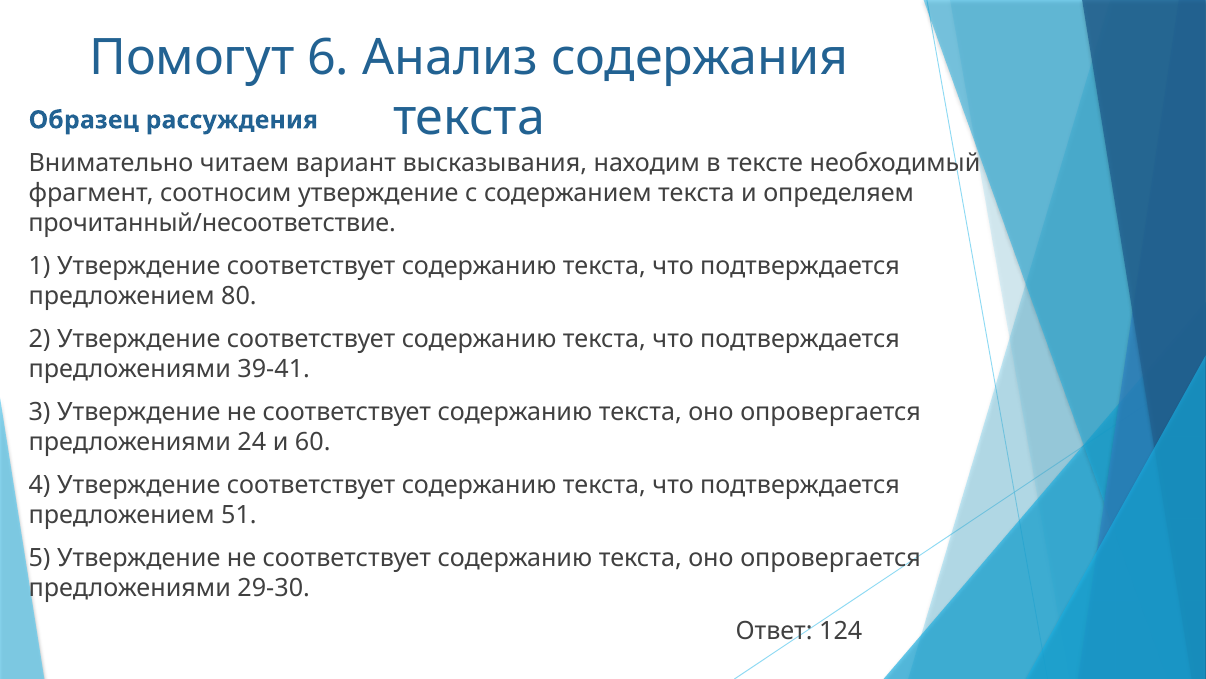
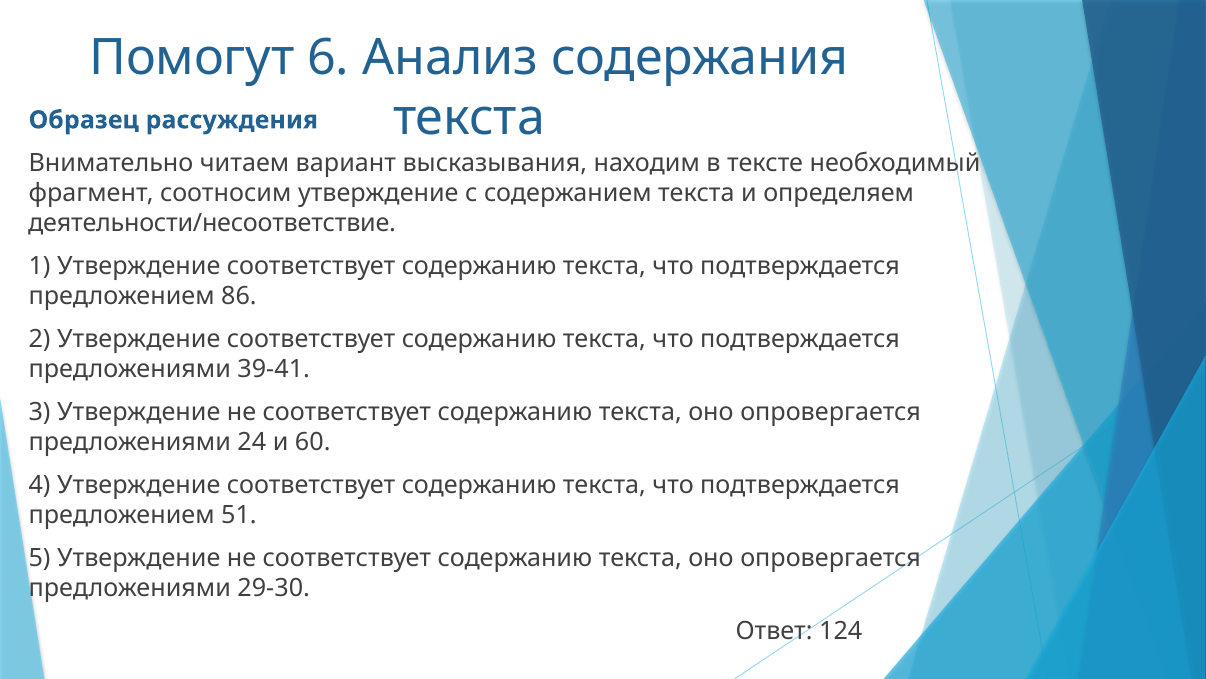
прочитанный/несоответствие: прочитанный/несоответствие -> деятельности/несоответствие
80: 80 -> 86
